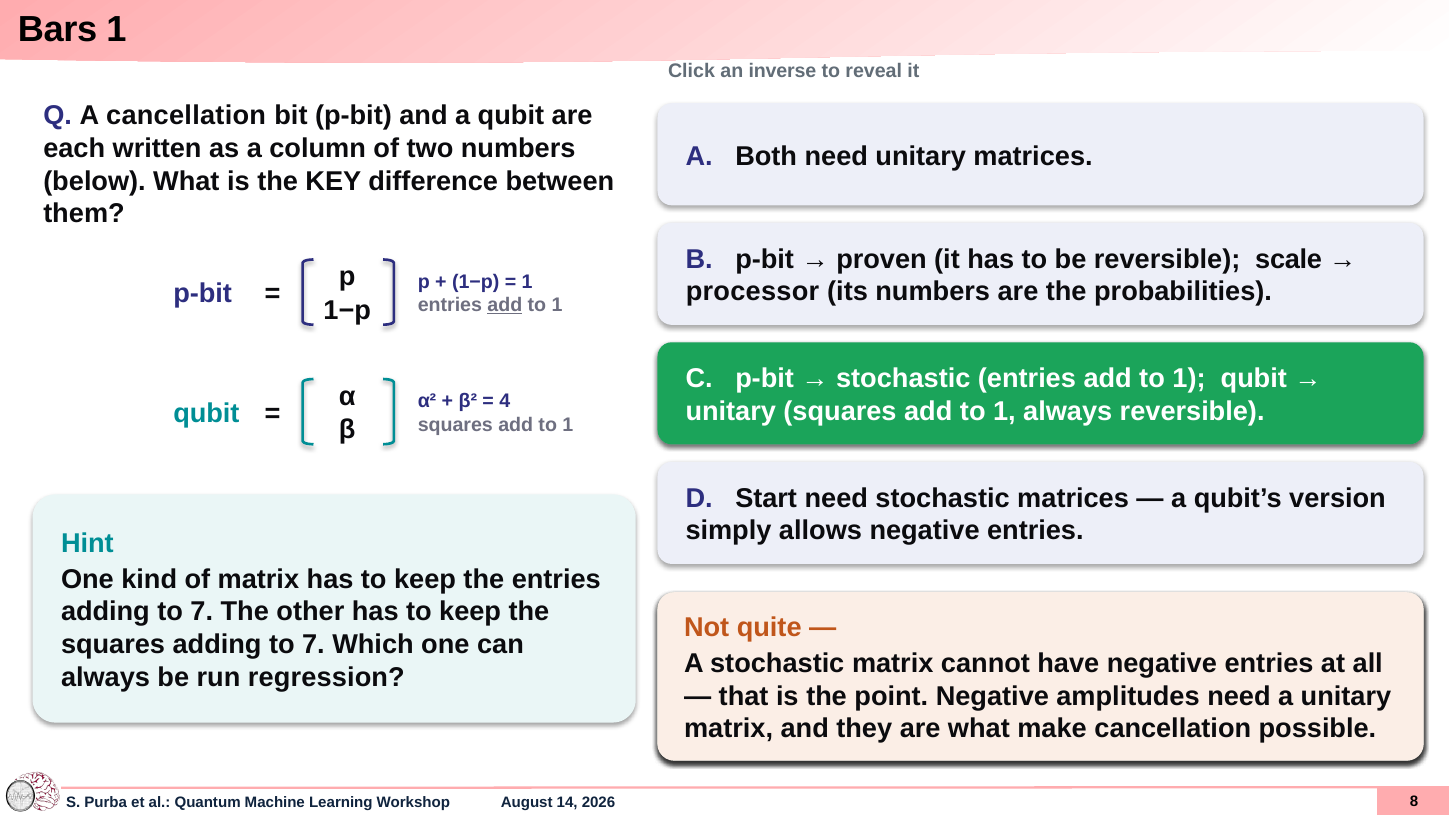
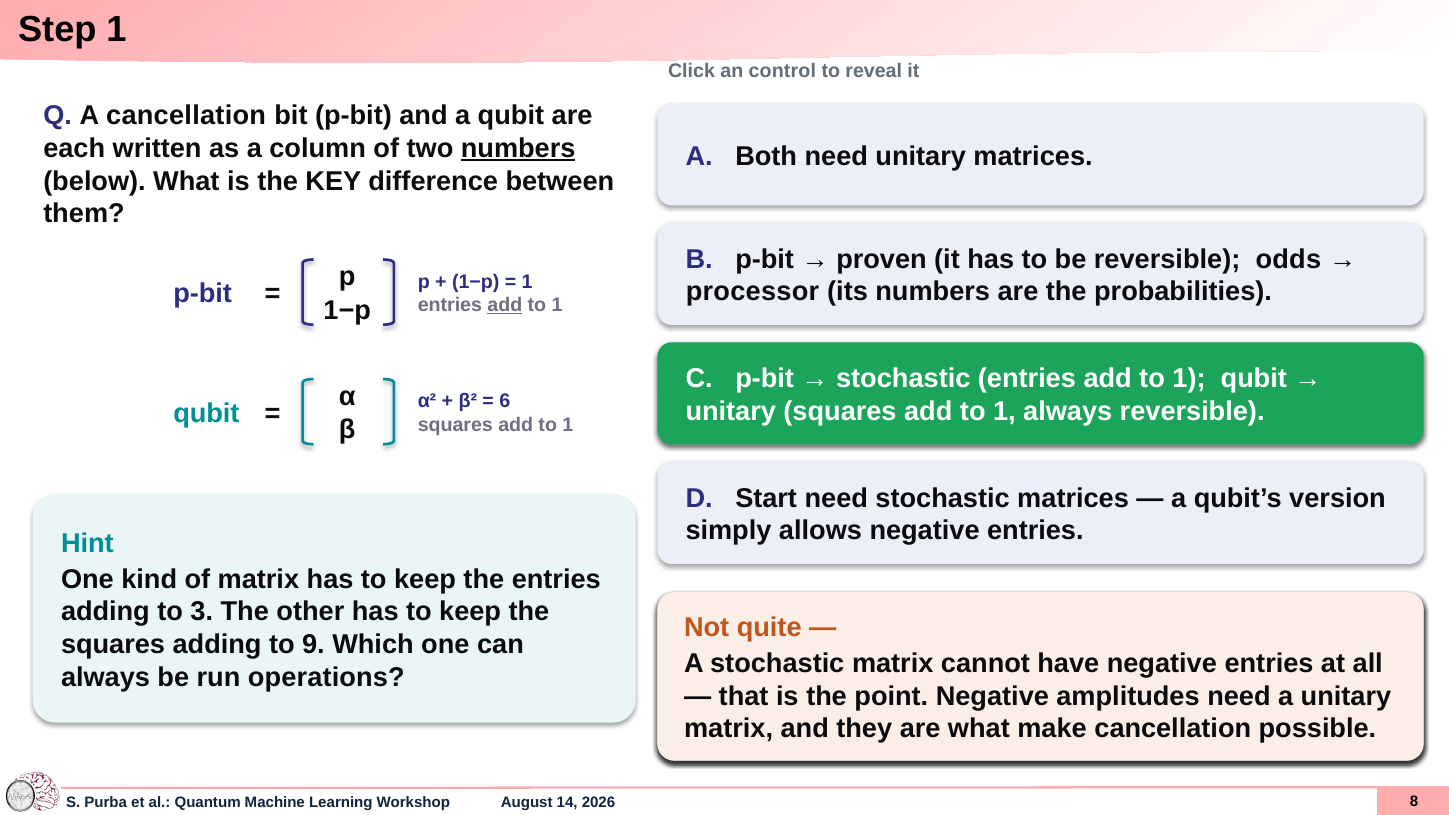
Bars: Bars -> Step
an inverse: inverse -> control
numbers at (518, 148) underline: none -> present
scale: scale -> odds
4: 4 -> 6
7 at (202, 612): 7 -> 3
squares adding to 7: 7 -> 9
regression: regression -> operations
